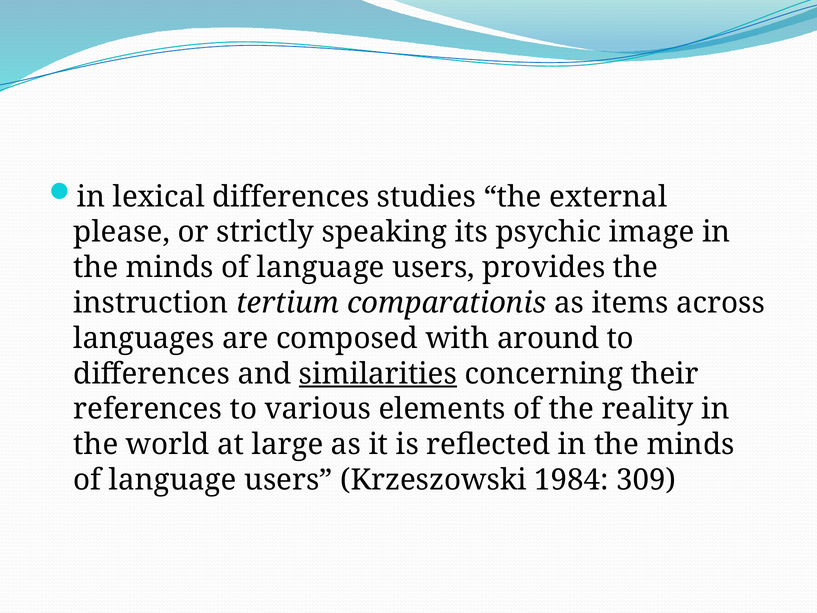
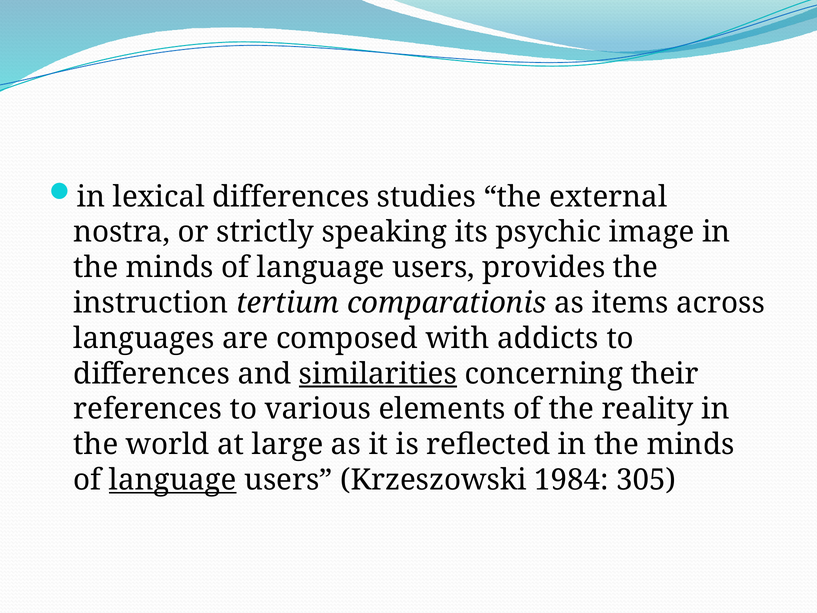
please: please -> nostra
around: around -> addicts
language at (173, 480) underline: none -> present
309: 309 -> 305
